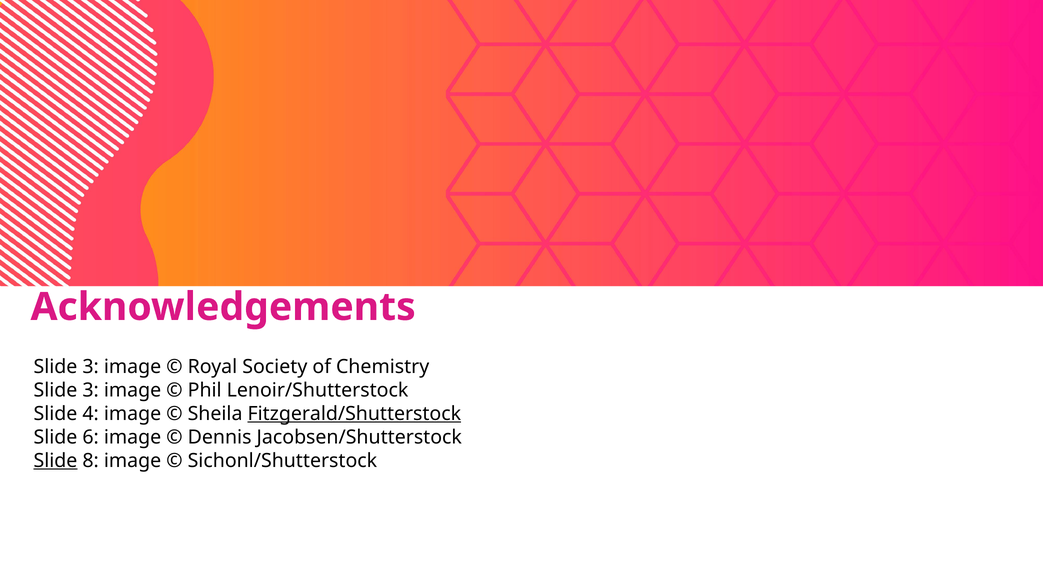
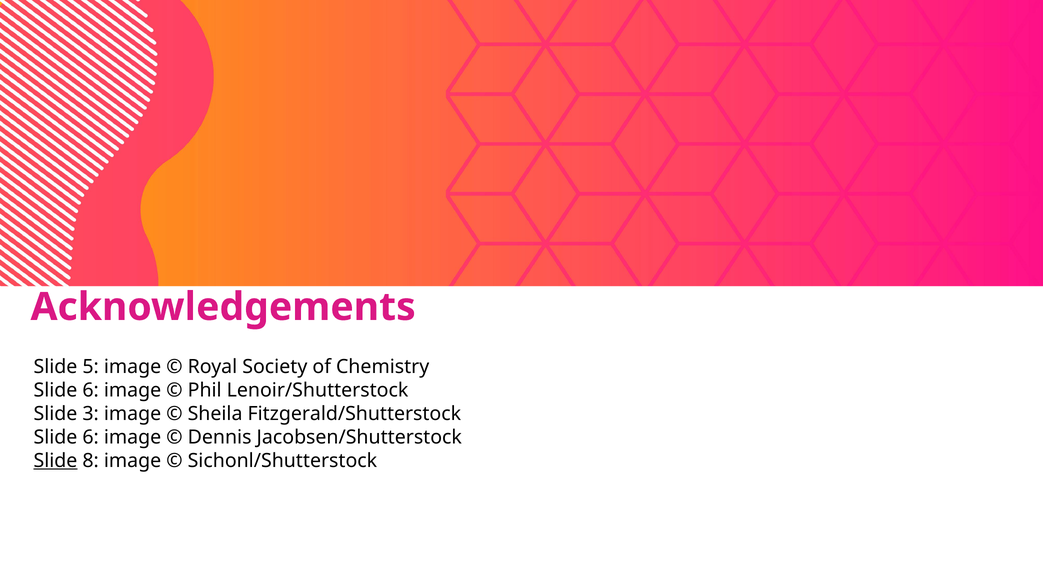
3 at (91, 367): 3 -> 5
3 at (91, 390): 3 -> 6
4: 4 -> 3
Fitzgerald/Shutterstock underline: present -> none
